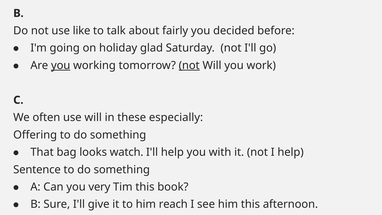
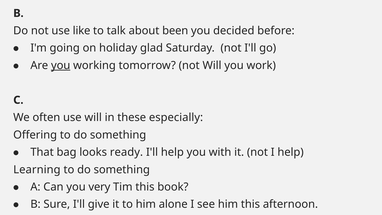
fairly: fairly -> been
not at (189, 65) underline: present -> none
watch: watch -> ready
Sentence: Sentence -> Learning
reach: reach -> alone
